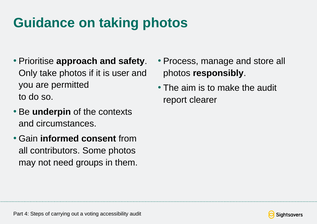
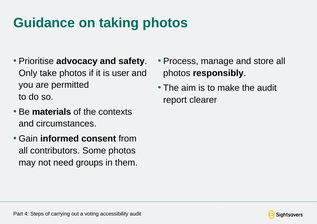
approach: approach -> advocacy
underpin: underpin -> materials
